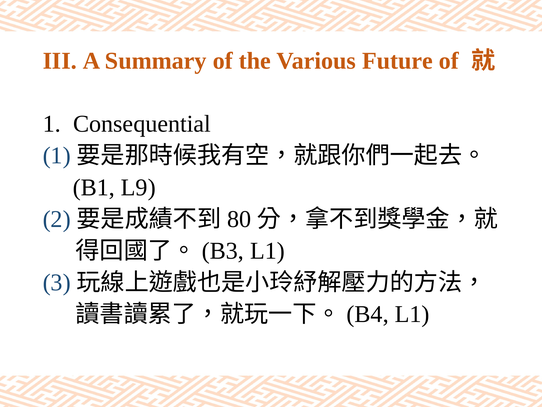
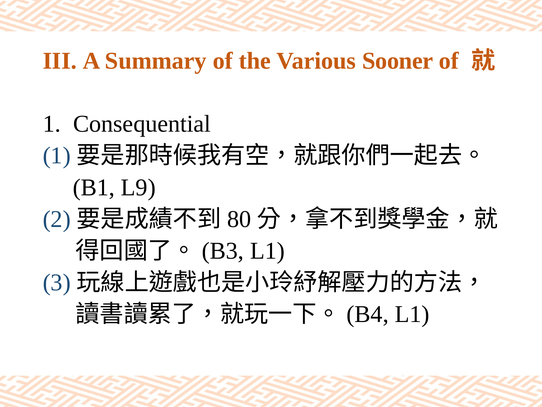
Future: Future -> Sooner
